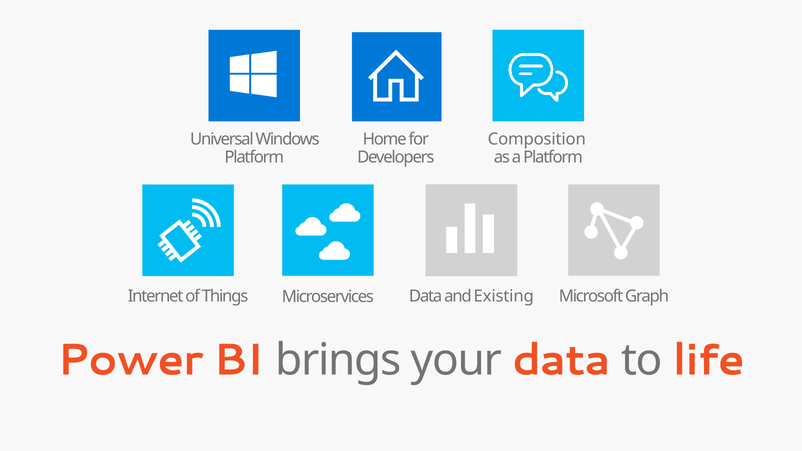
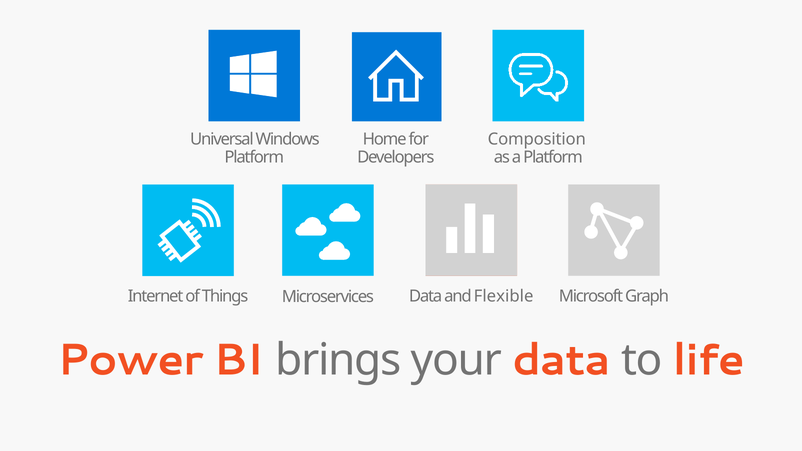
Existing: Existing -> Flexible
